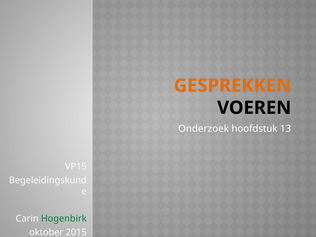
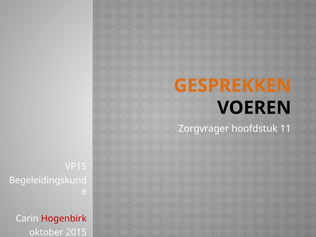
Onderzoek: Onderzoek -> Zorgvrager
13: 13 -> 11
Hogenbirk colour: green -> red
